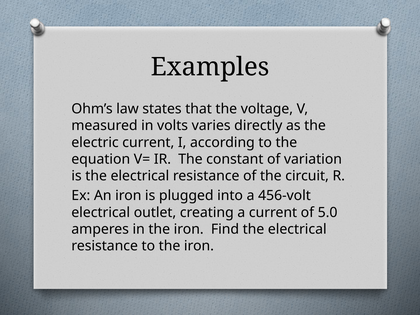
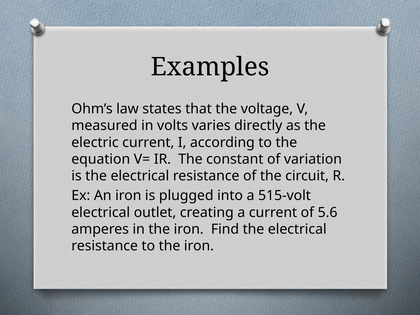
456-volt: 456-volt -> 515-volt
5.0: 5.0 -> 5.6
